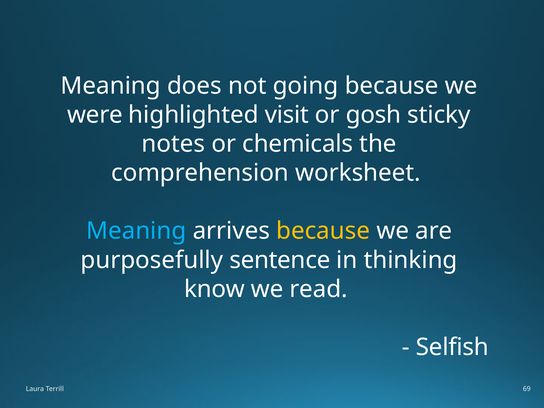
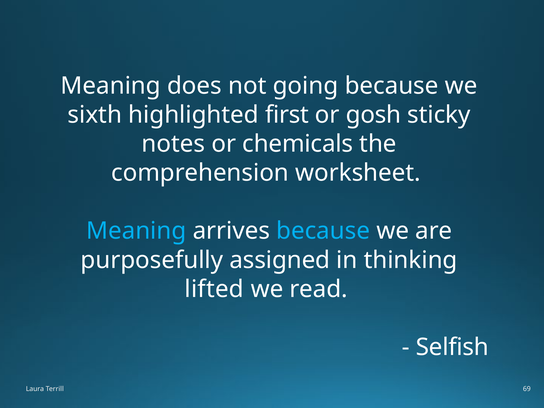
were: were -> sixth
visit: visit -> first
because at (323, 231) colour: yellow -> light blue
sentence: sentence -> assigned
know: know -> lifted
